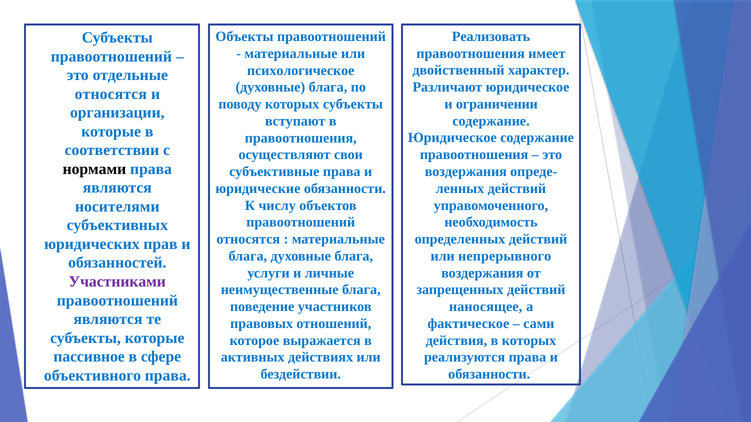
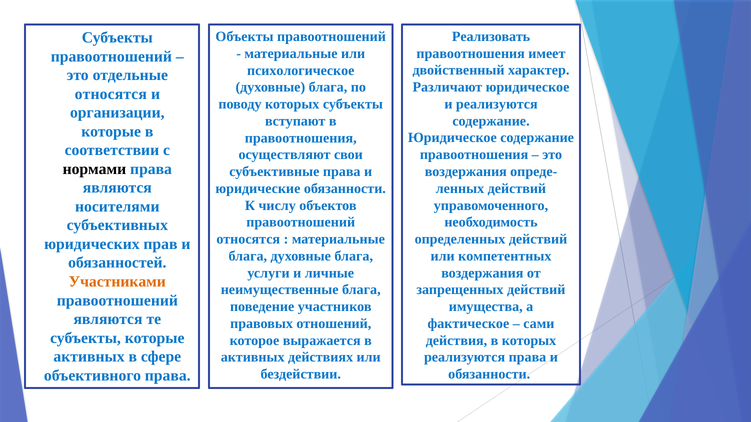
и ограничении: ограничении -> реализуются
непрерывного: непрерывного -> компетентных
Участниками colour: purple -> orange
наносящее: наносящее -> имущества
пассивное at (89, 357): пассивное -> активных
